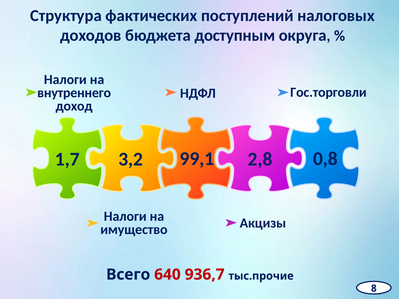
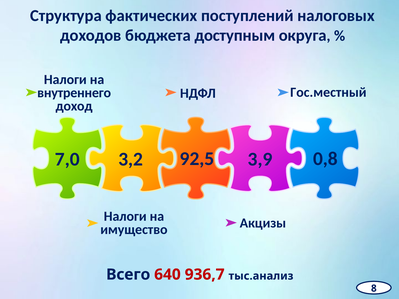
Гос.торговли: Гос.торговли -> Гос.местный
99,1: 99,1 -> 92,5
1,7: 1,7 -> 7,0
2,8: 2,8 -> 3,9
тыс.прочие: тыс.прочие -> тыс.анализ
